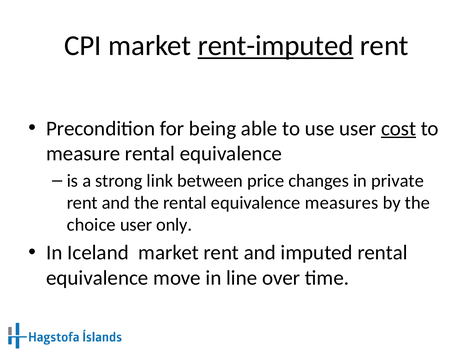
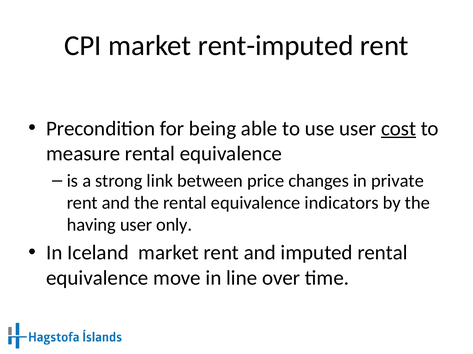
rent-imputed underline: present -> none
measures: measures -> indicators
choice: choice -> having
